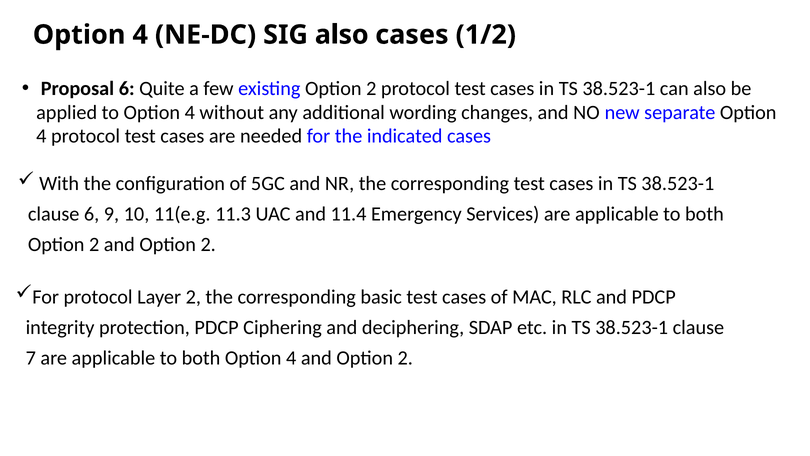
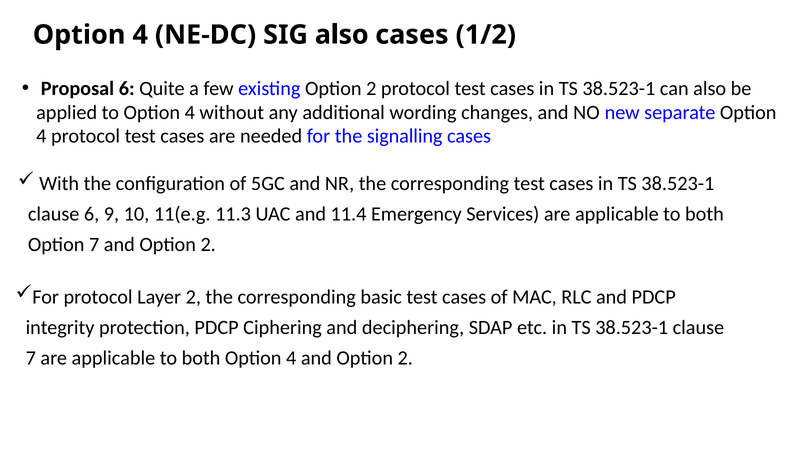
indicated: indicated -> signalling
2 at (94, 244): 2 -> 7
